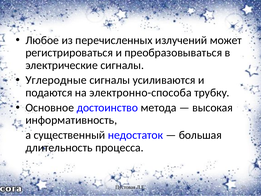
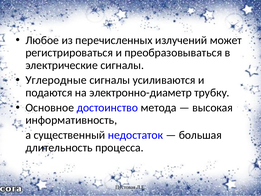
электронно-способа: электронно-способа -> электронно-диаметр
